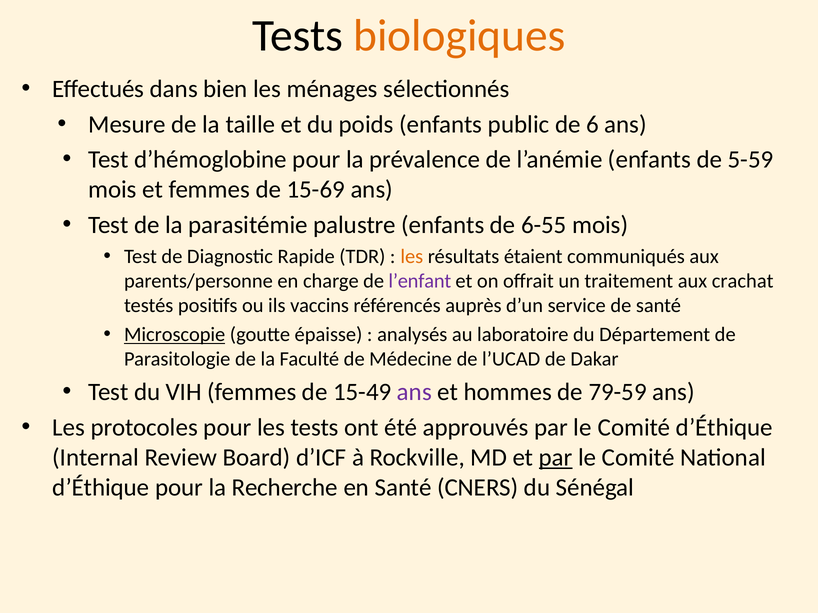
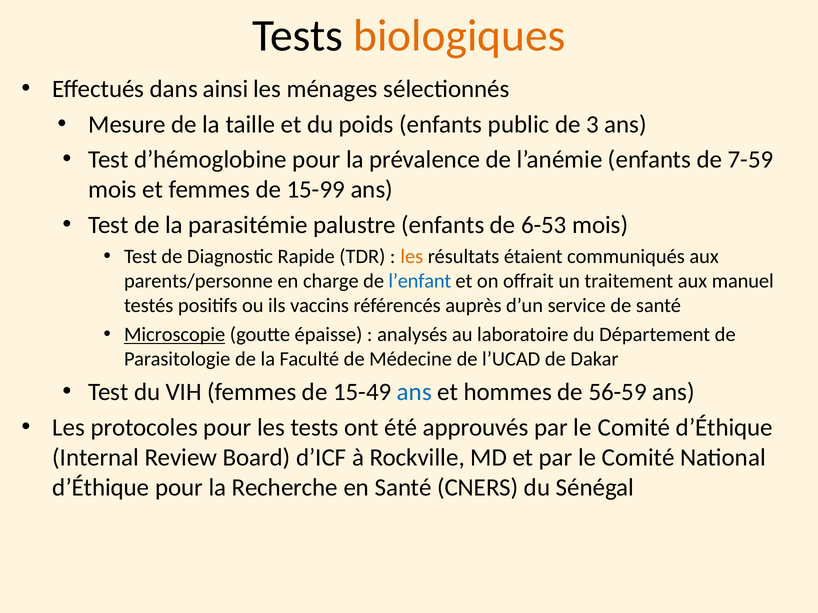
bien: bien -> ainsi
6: 6 -> 3
5-59: 5-59 -> 7-59
15-69: 15-69 -> 15-99
6-55: 6-55 -> 6-53
l’enfant colour: purple -> blue
crachat: crachat -> manuel
ans at (414, 392) colour: purple -> blue
79-59: 79-59 -> 56-59
par at (556, 458) underline: present -> none
